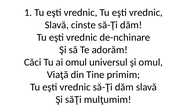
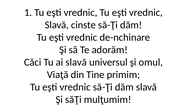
ai omul: omul -> slavă
